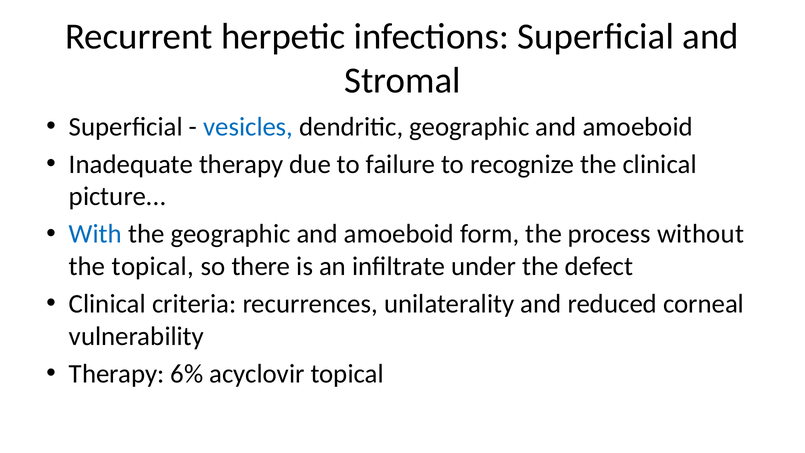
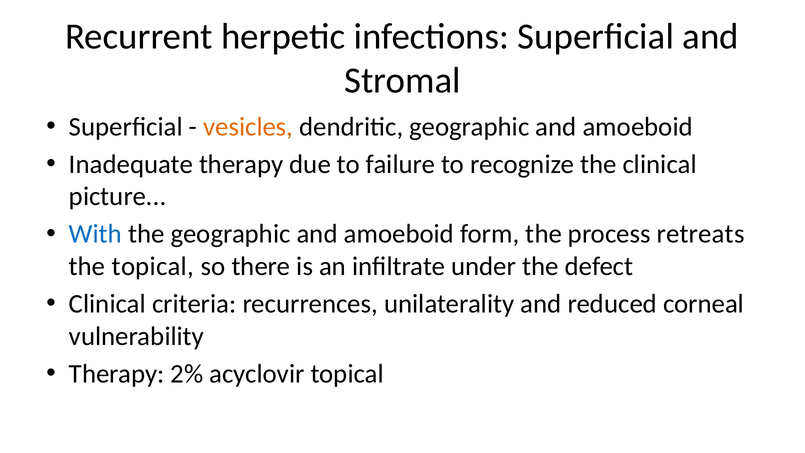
vesicles colour: blue -> orange
without: without -> retreats
6%: 6% -> 2%
